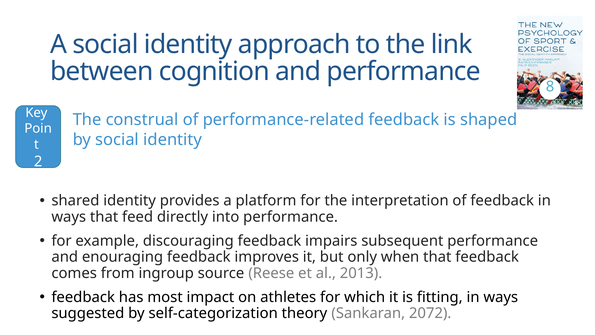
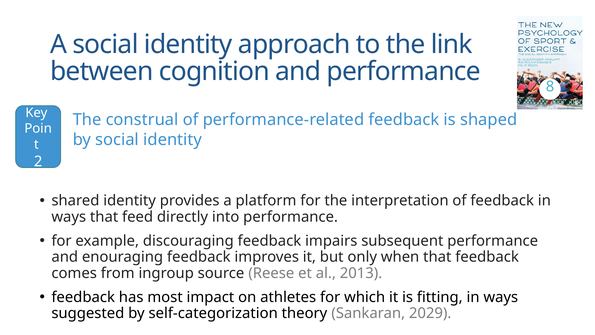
2072: 2072 -> 2029
